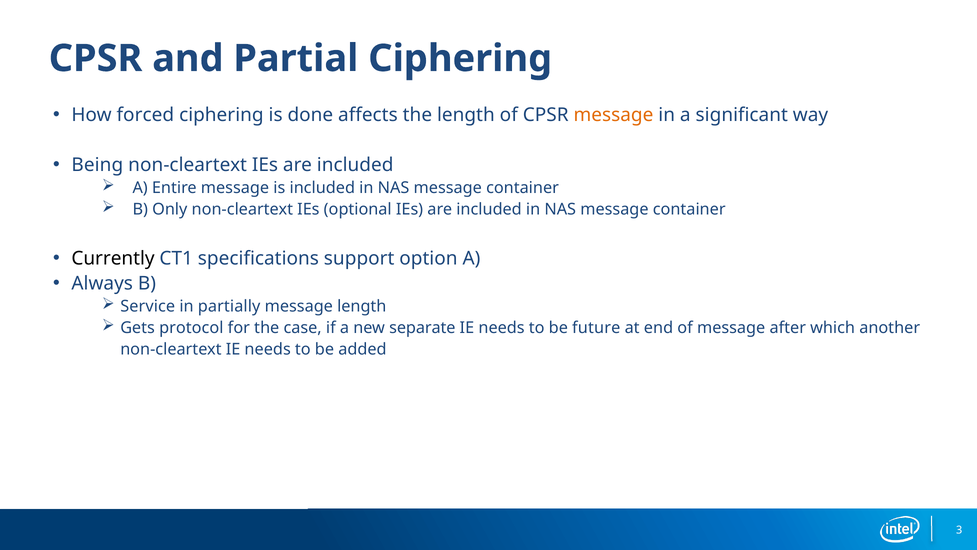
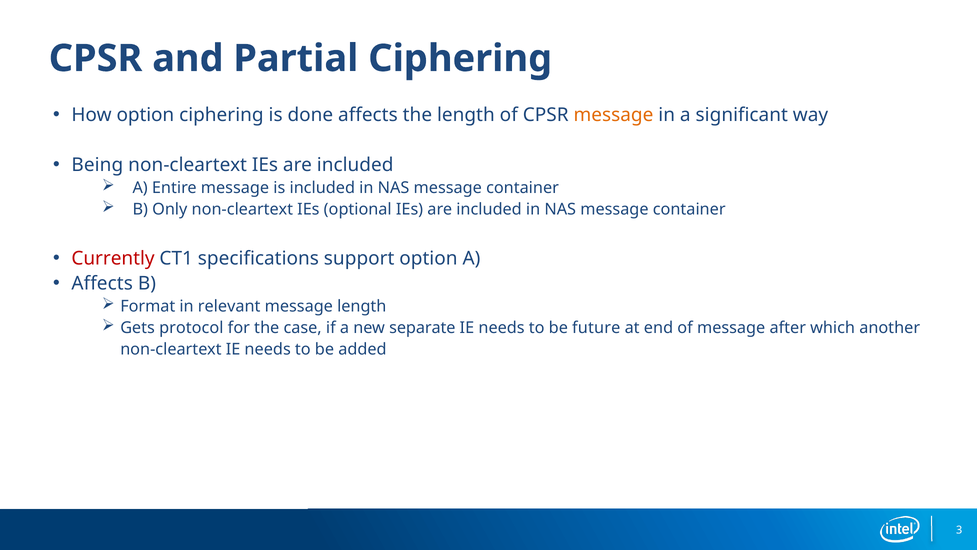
How forced: forced -> option
Currently colour: black -> red
Always at (102, 283): Always -> Affects
Service: Service -> Format
partially: partially -> relevant
